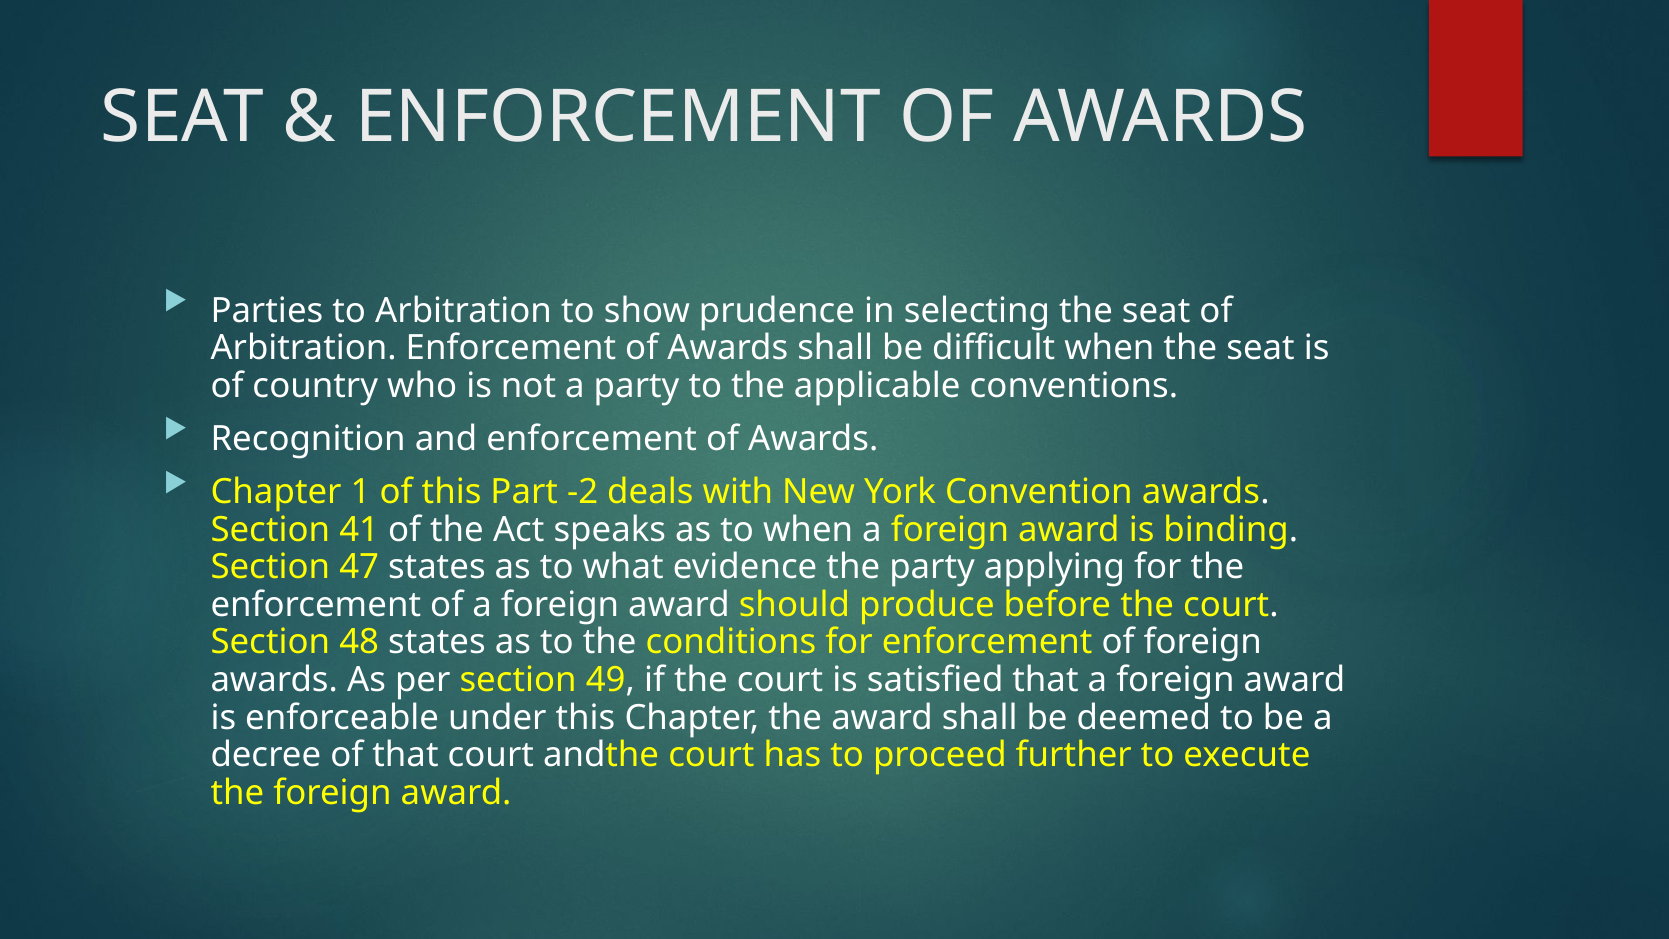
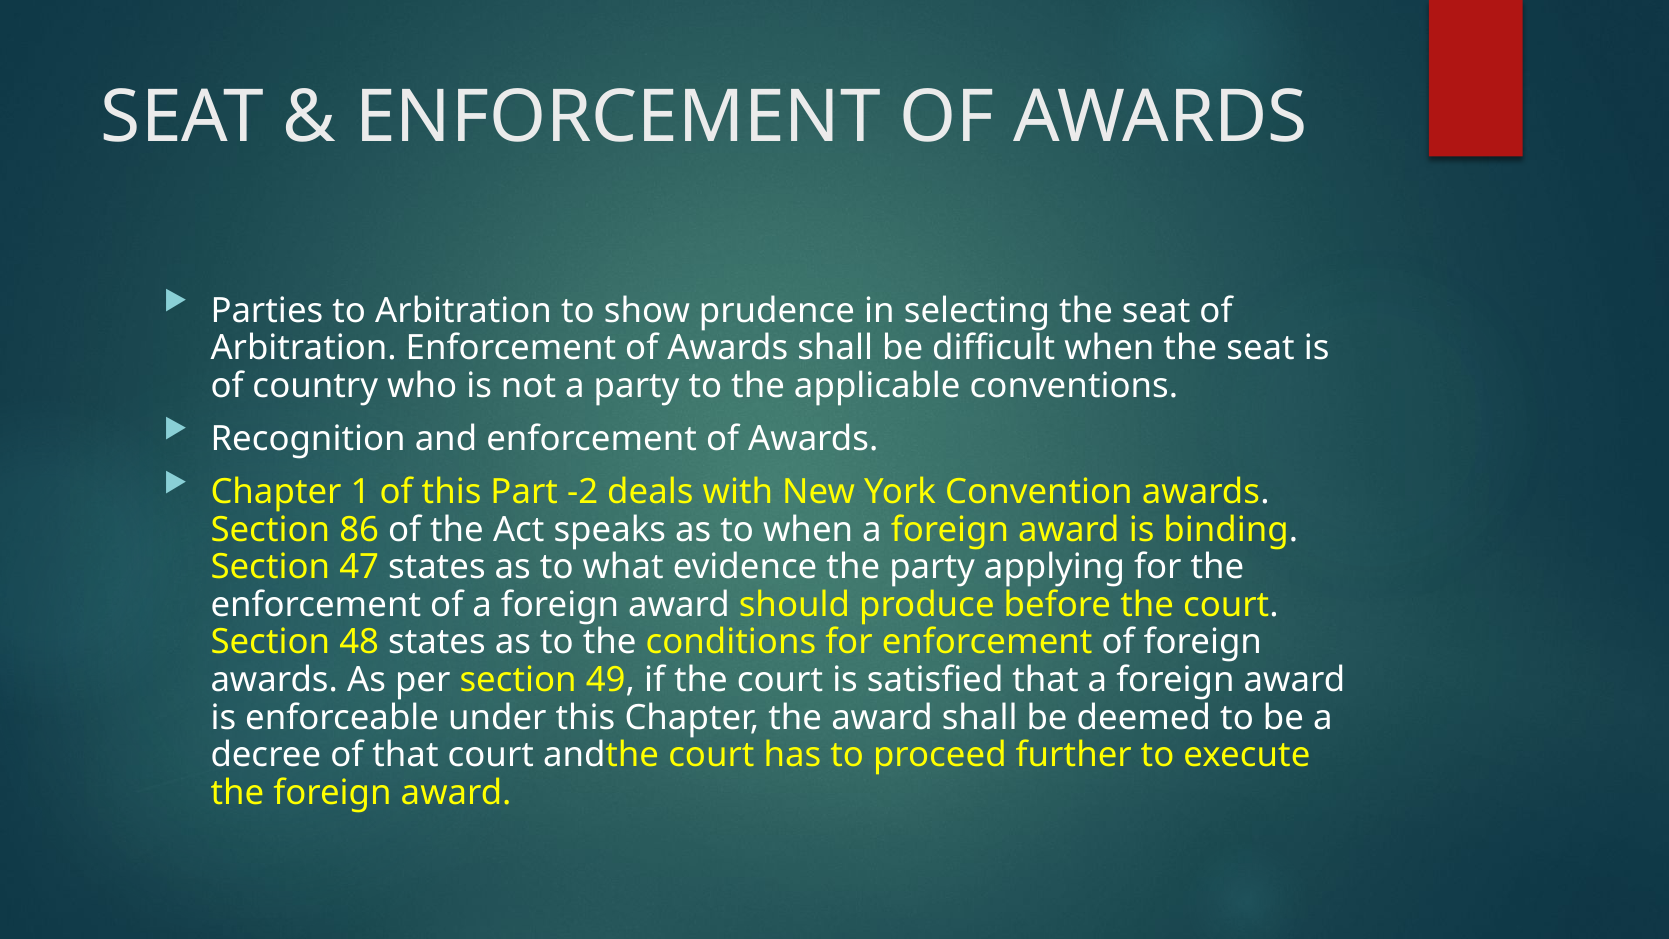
41: 41 -> 86
